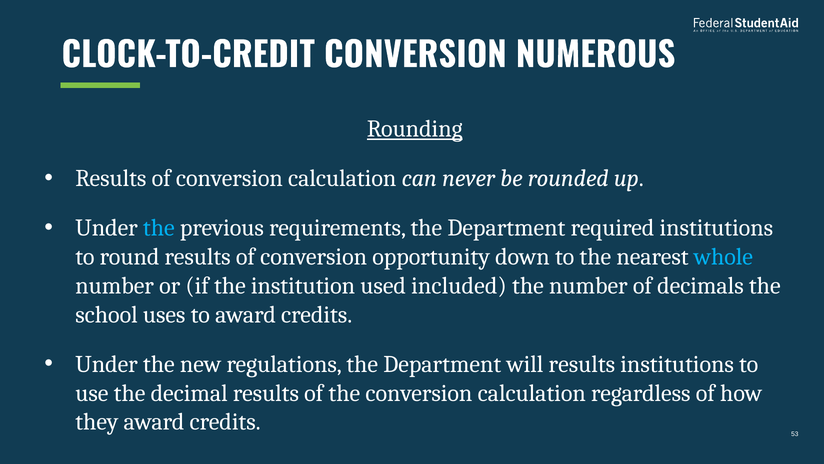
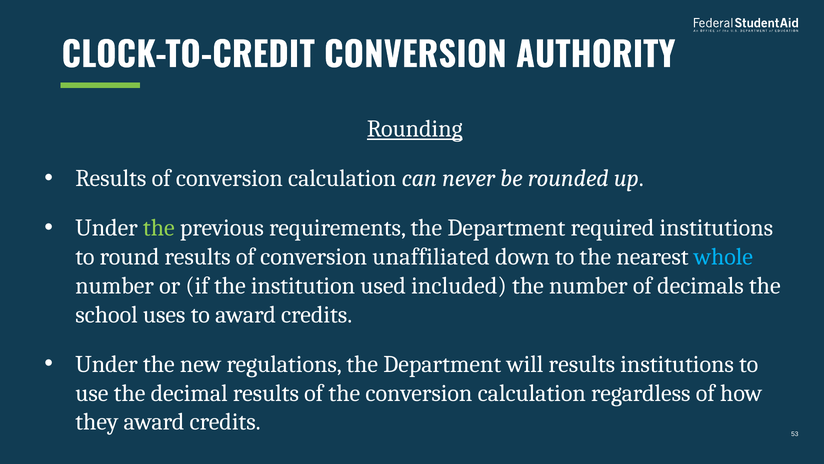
NUMEROUS: NUMEROUS -> AUTHORITY
the at (159, 228) colour: light blue -> light green
opportunity: opportunity -> unaffiliated
